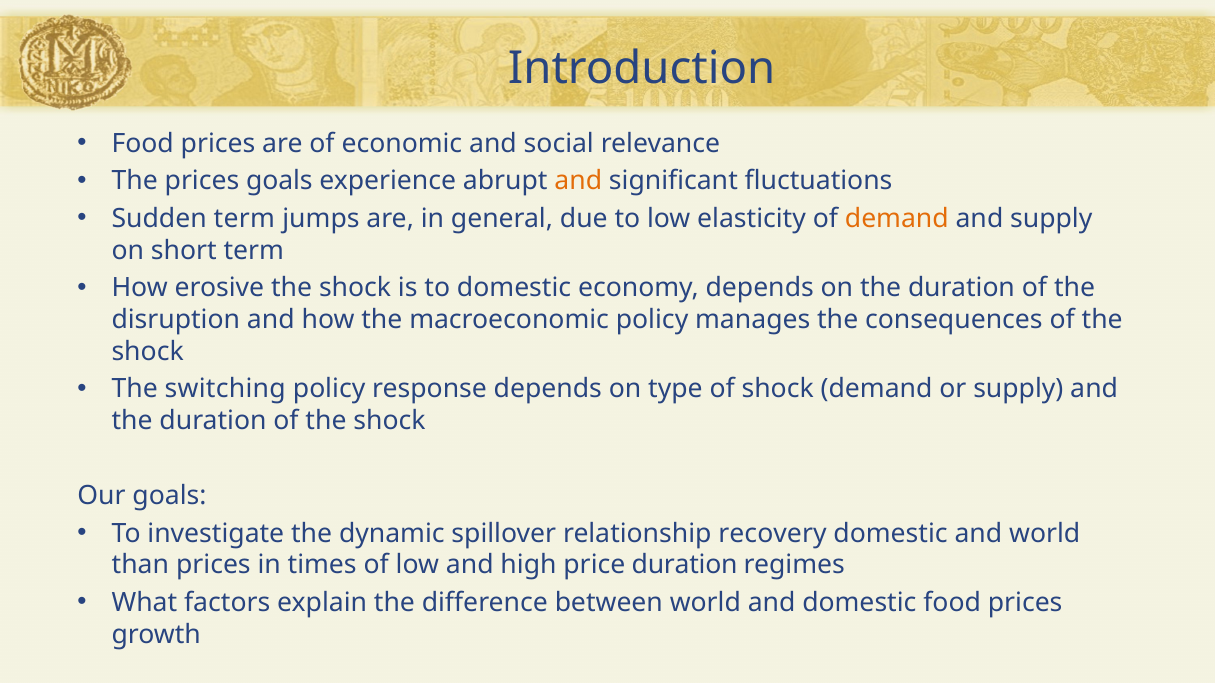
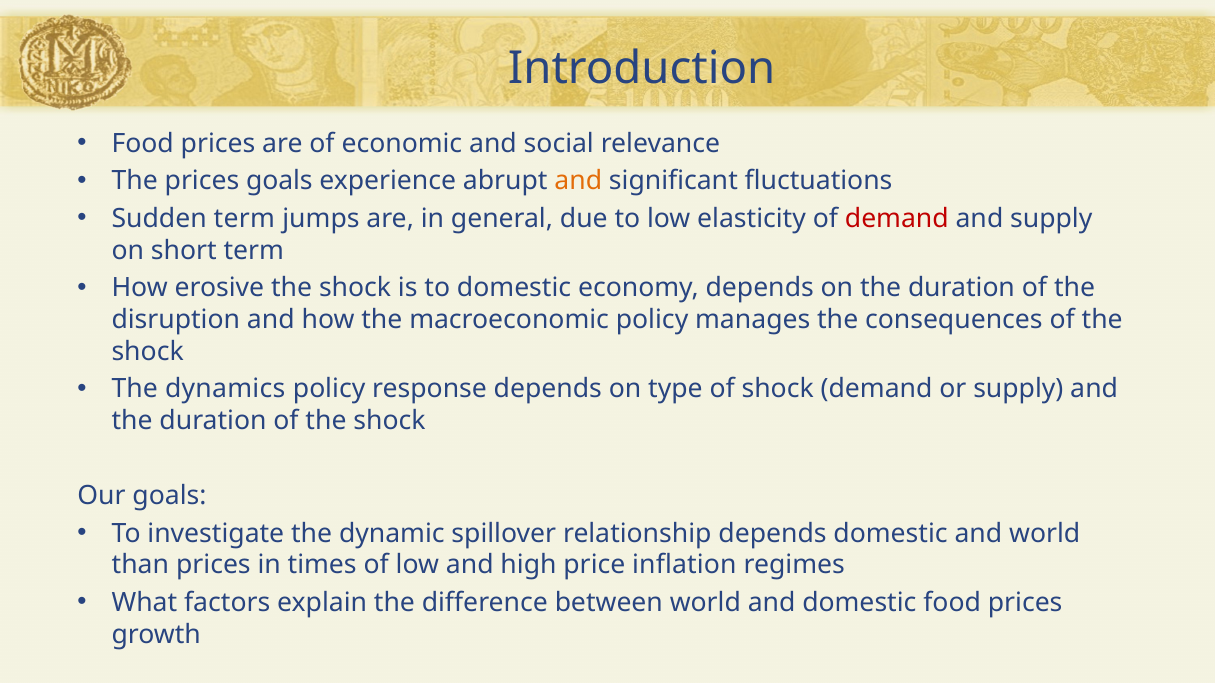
demand at (897, 219) colour: orange -> red
switching: switching -> dynamics
relationship recovery: recovery -> depends
price duration: duration -> inflation
